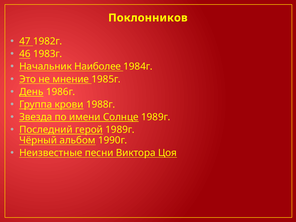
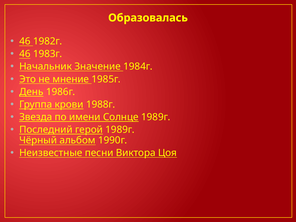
Поклонников: Поклонников -> Образовалась
47 at (25, 41): 47 -> 46
Наиболее: Наиболее -> Значение
